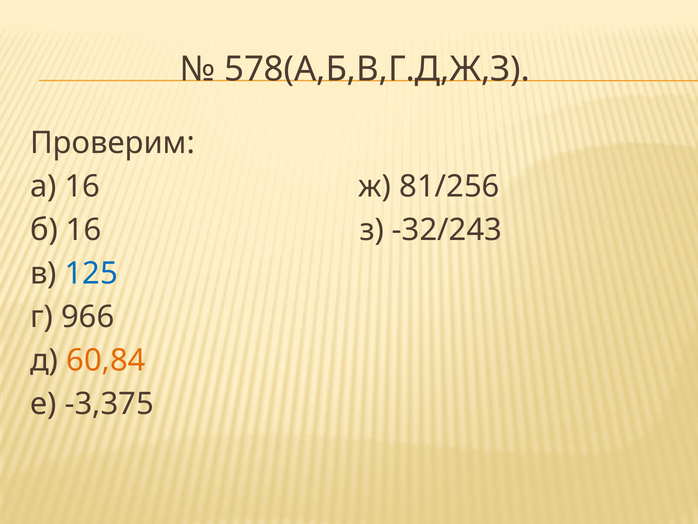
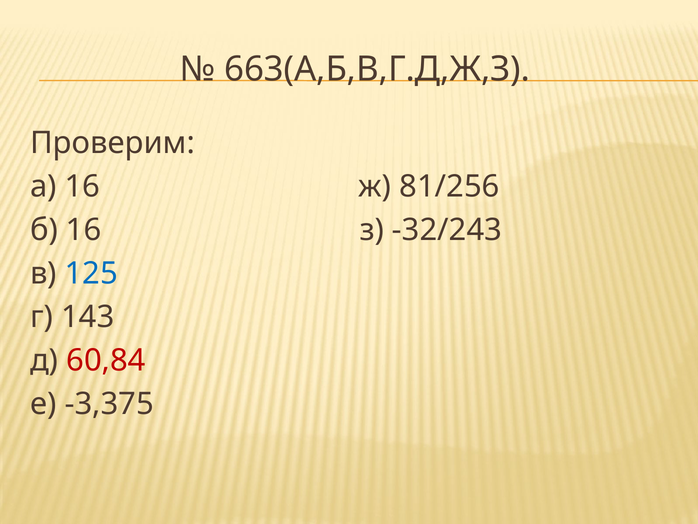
578(А,Б,В,Г.Д,Ж,З: 578(А,Б,В,Г.Д,Ж,З -> 663(А,Б,В,Г.Д,Ж,З
966: 966 -> 143
60,84 colour: orange -> red
